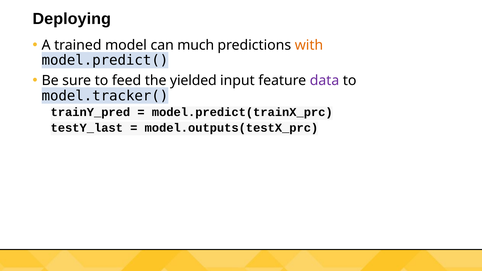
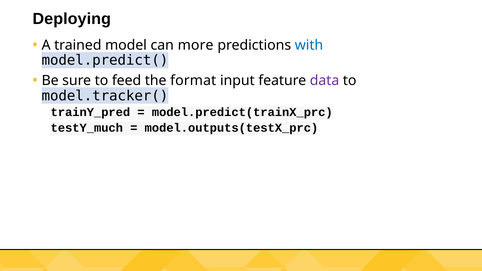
much: much -> more
with colour: orange -> blue
yielded: yielded -> format
testY_last: testY_last -> testY_much
